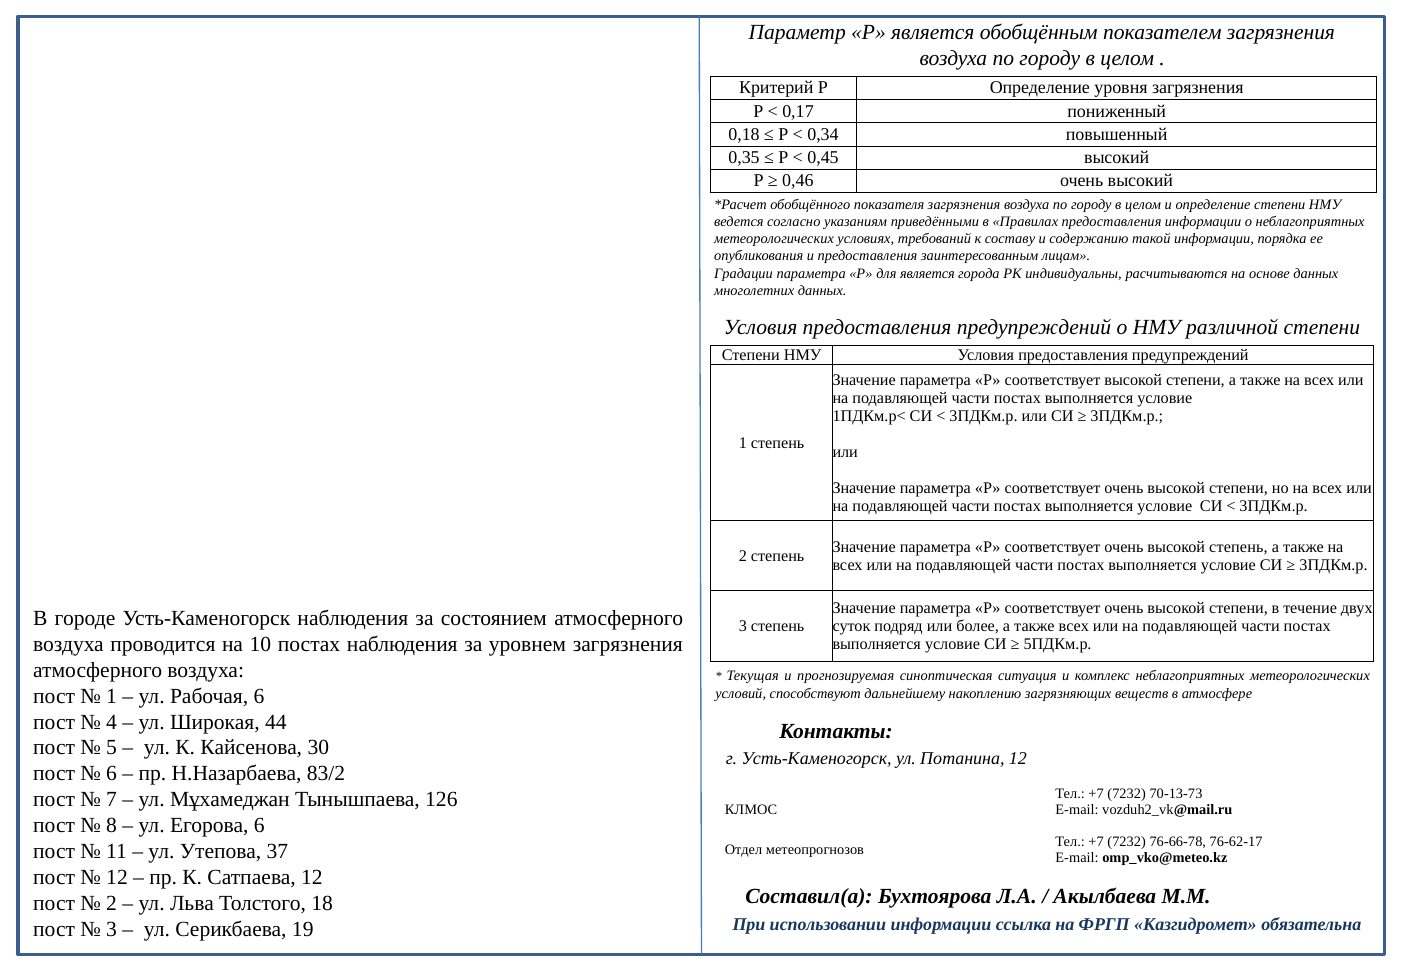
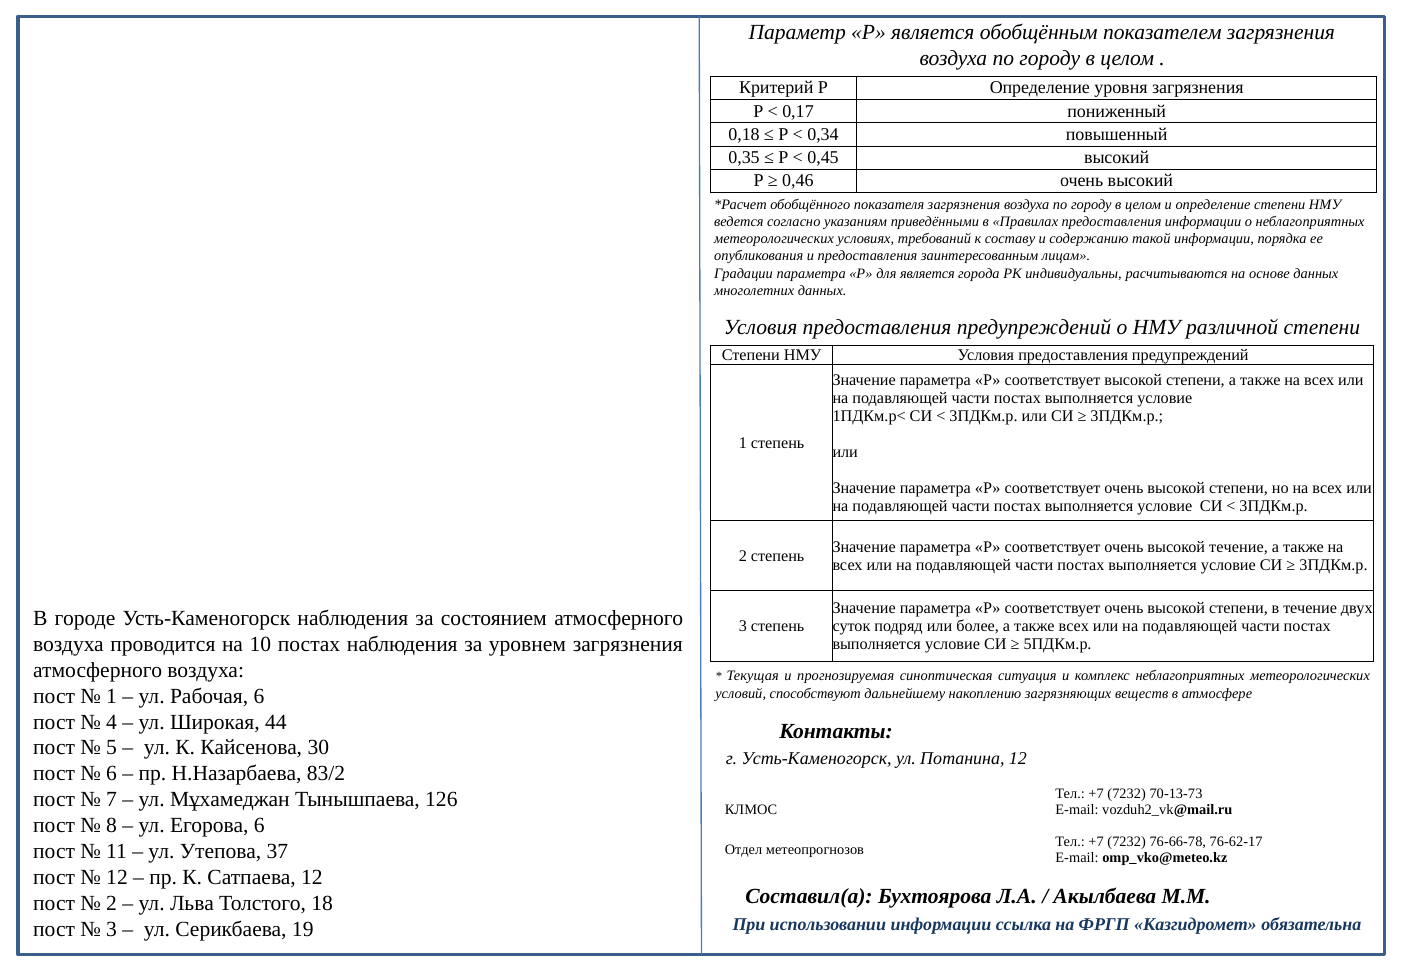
высокой степень: степень -> течение
